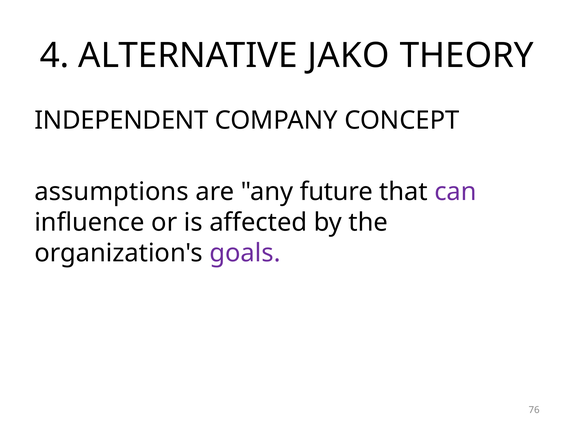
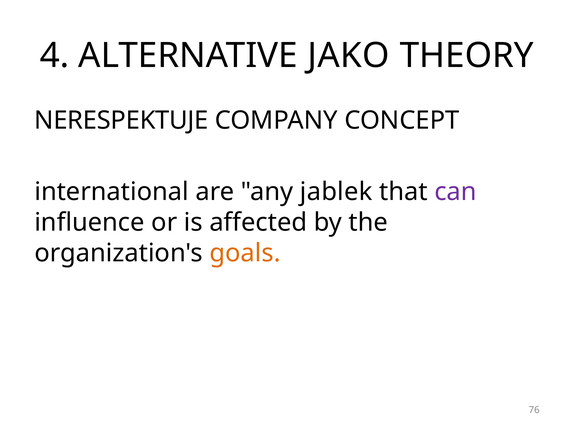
INDEPENDENT: INDEPENDENT -> NERESPEKTUJE
assumptions: assumptions -> international
future: future -> jablek
goals colour: purple -> orange
